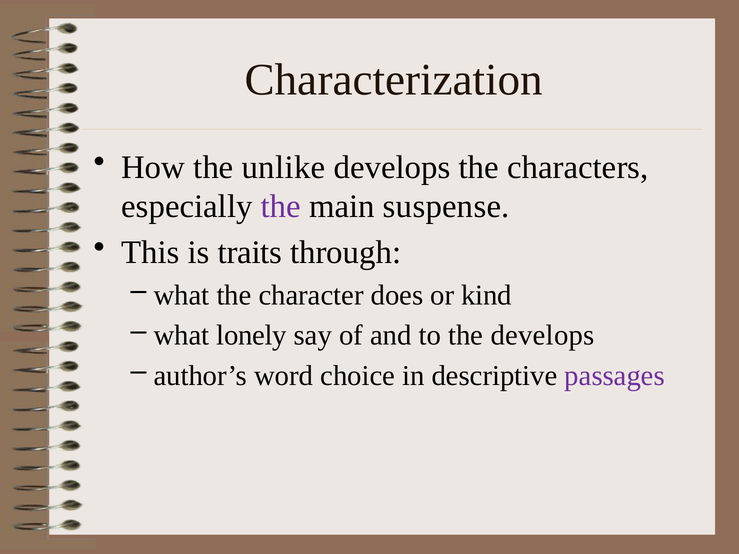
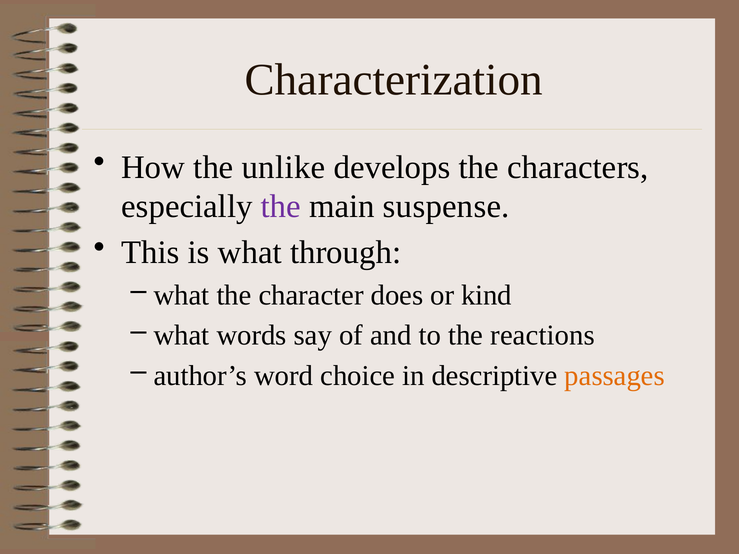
is traits: traits -> what
lonely: lonely -> words
the develops: develops -> reactions
passages colour: purple -> orange
